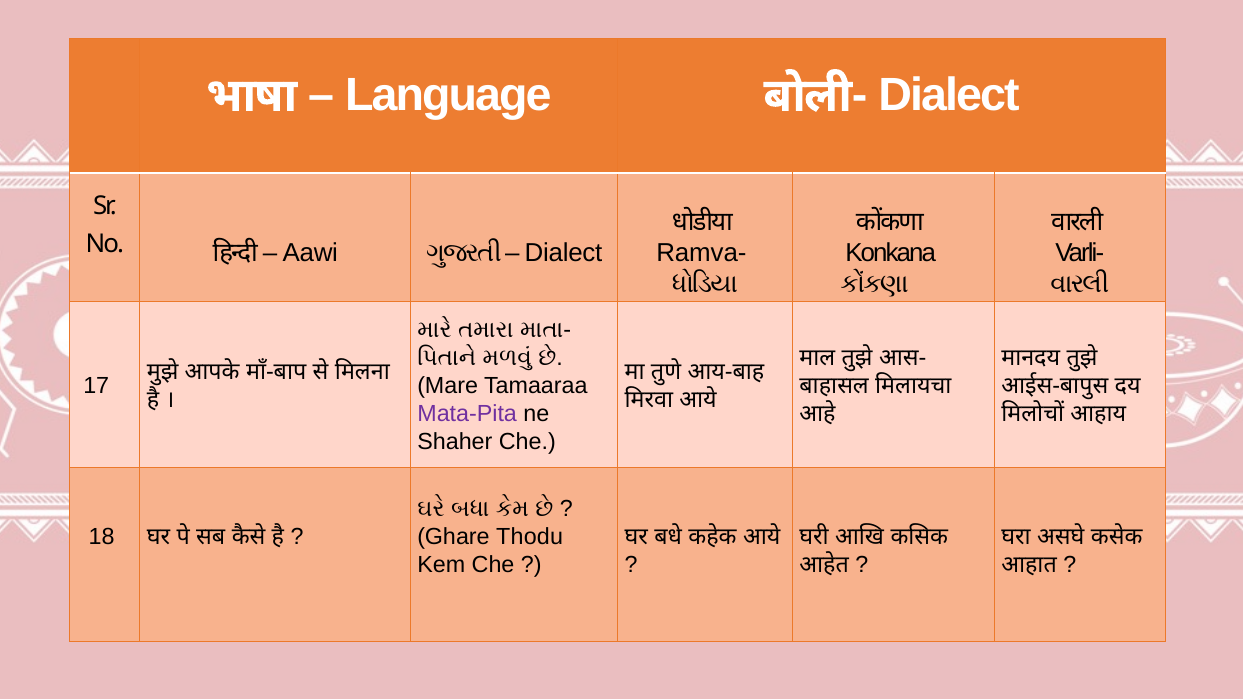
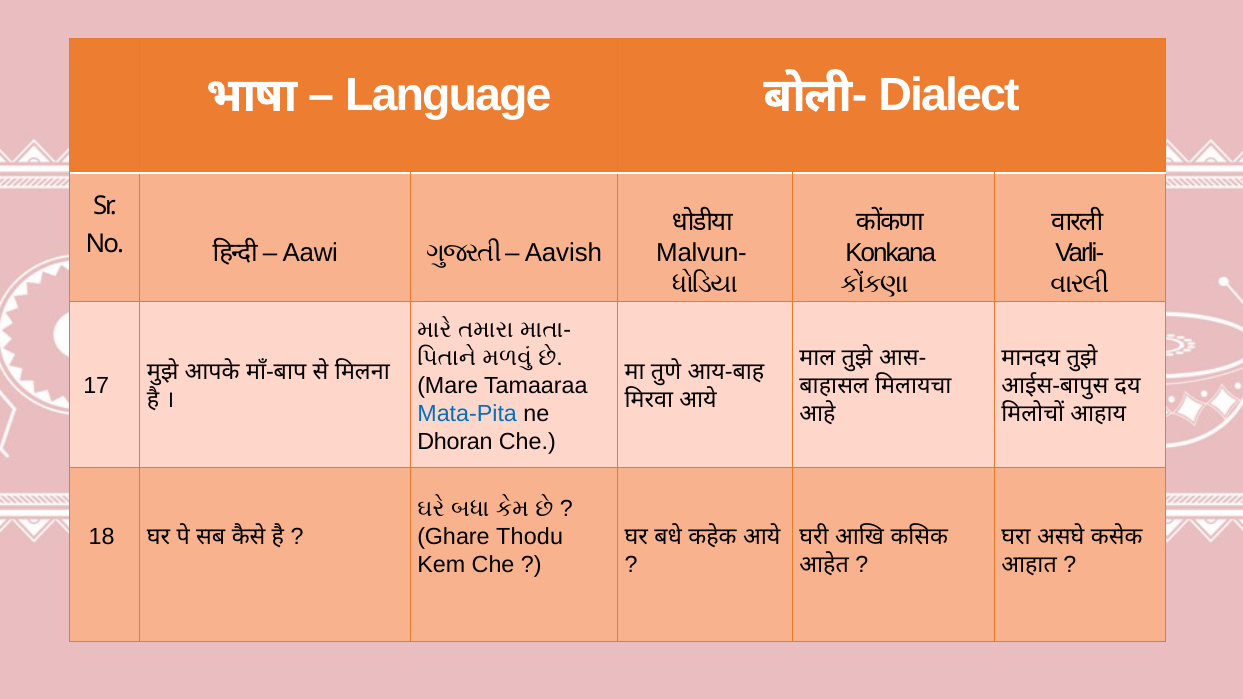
Ramva-: Ramva- -> Malvun-
Dialect at (563, 253): Dialect -> Aavish
Mata-Pita colour: purple -> blue
Shaher: Shaher -> Dhoran
